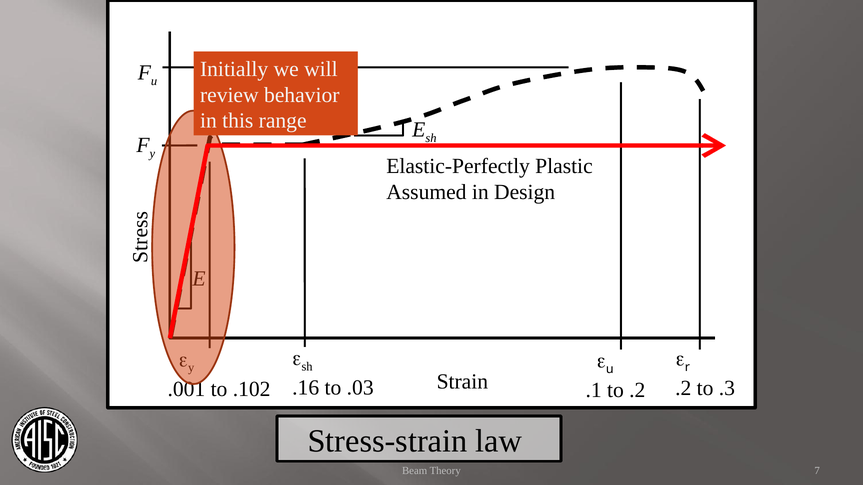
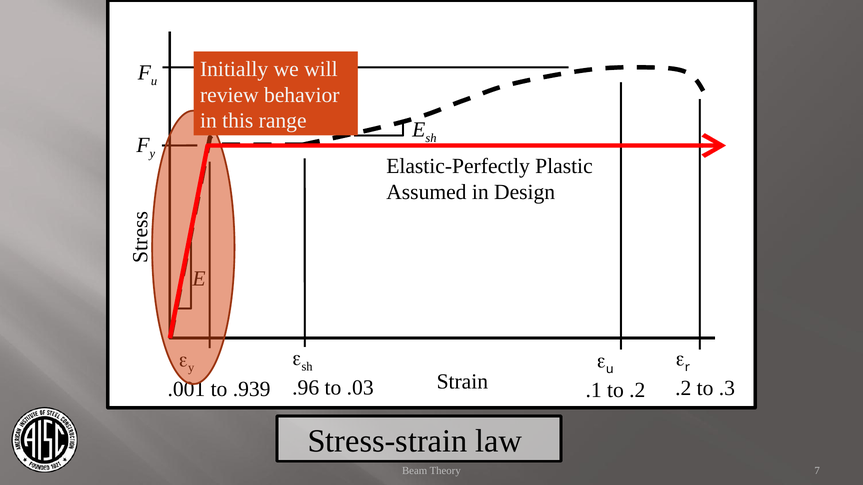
.16: .16 -> .96
.102: .102 -> .939
